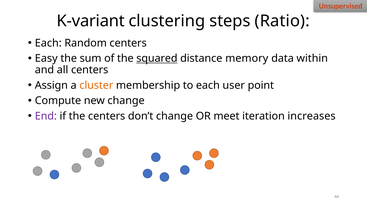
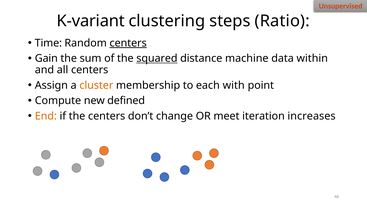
Each at (48, 43): Each -> Time
centers at (128, 43) underline: none -> present
Easy: Easy -> Gain
memory: memory -> machine
user: user -> with
new change: change -> defined
End colour: purple -> orange
